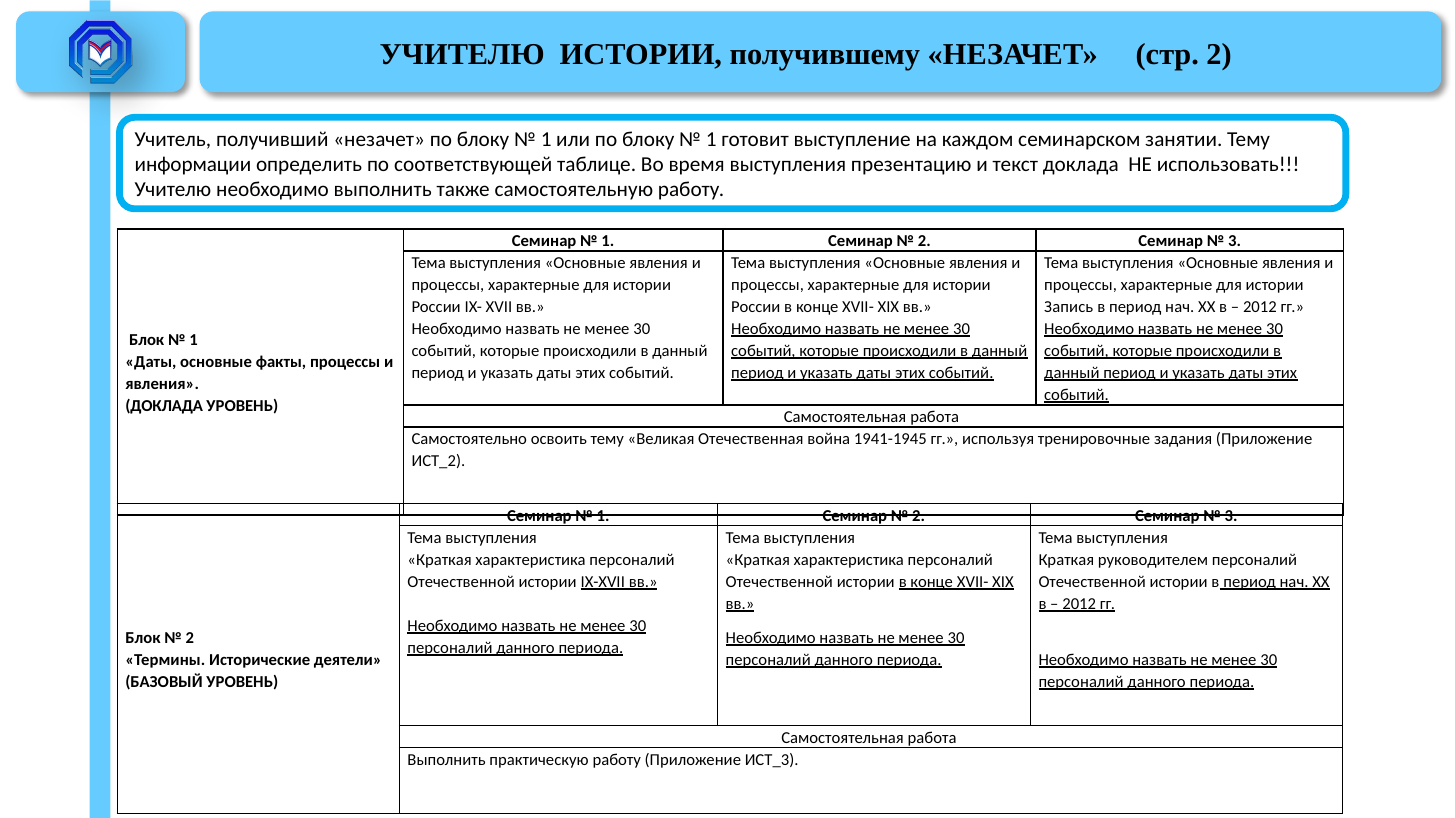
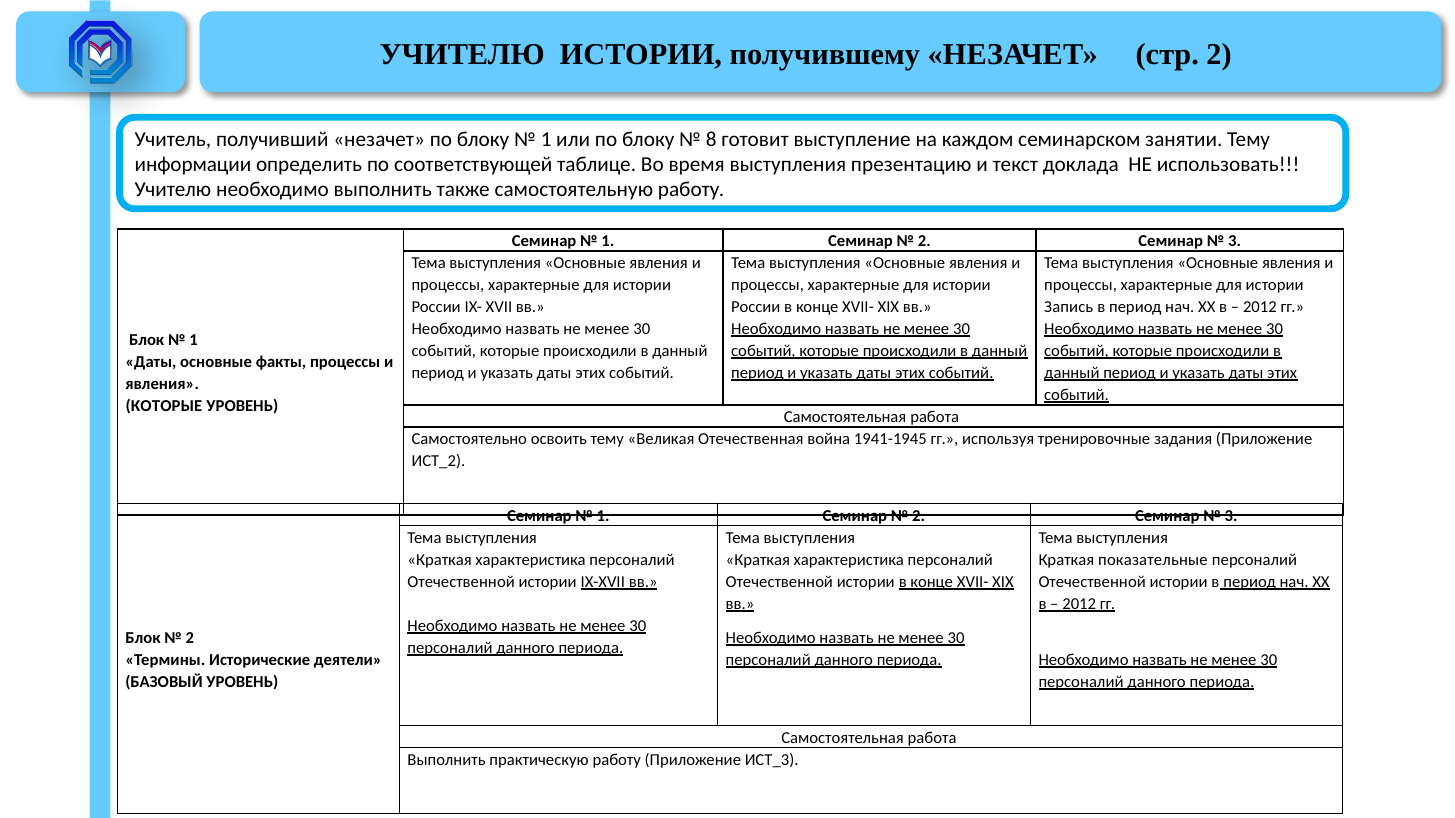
1 at (711, 139): 1 -> 8
ДОКЛАДА at (164, 406): ДОКЛАДА -> КОТОРЫЕ
руководителем: руководителем -> показательные
